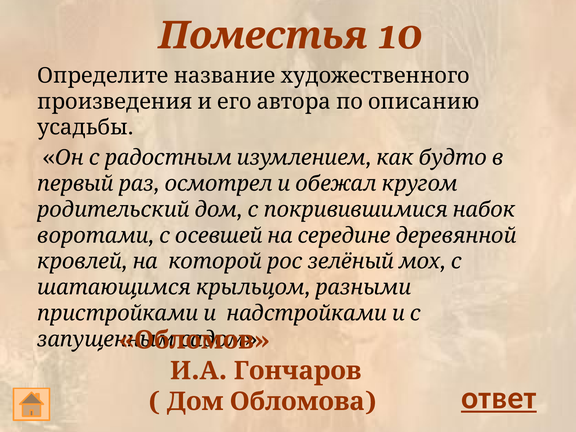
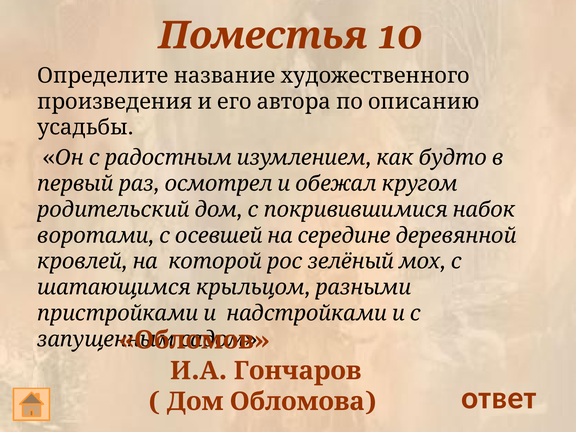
ответ underline: present -> none
